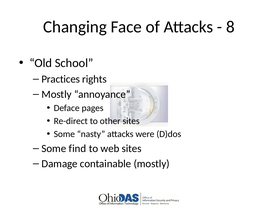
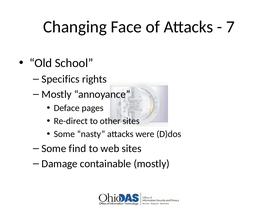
8: 8 -> 7
Practices: Practices -> Specifics
